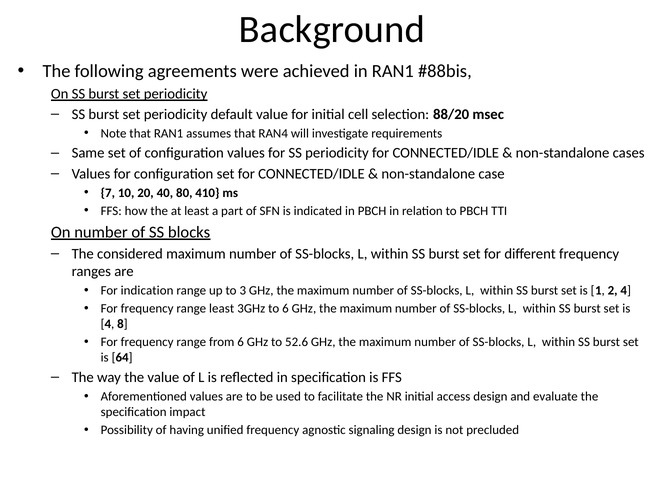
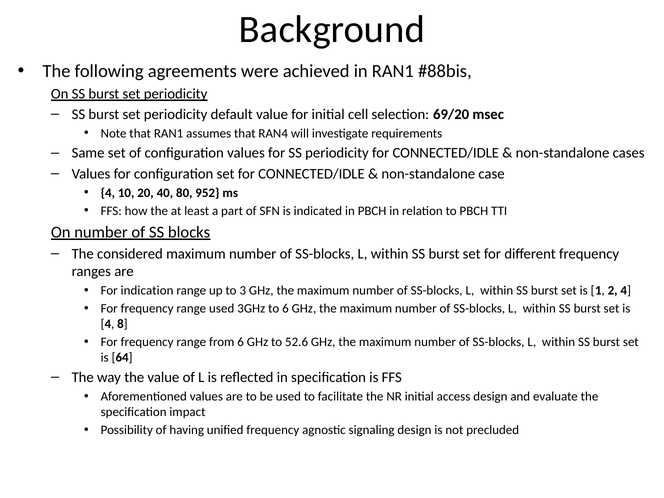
88/20: 88/20 -> 69/20
7 at (108, 193): 7 -> 4
410: 410 -> 952
range least: least -> used
